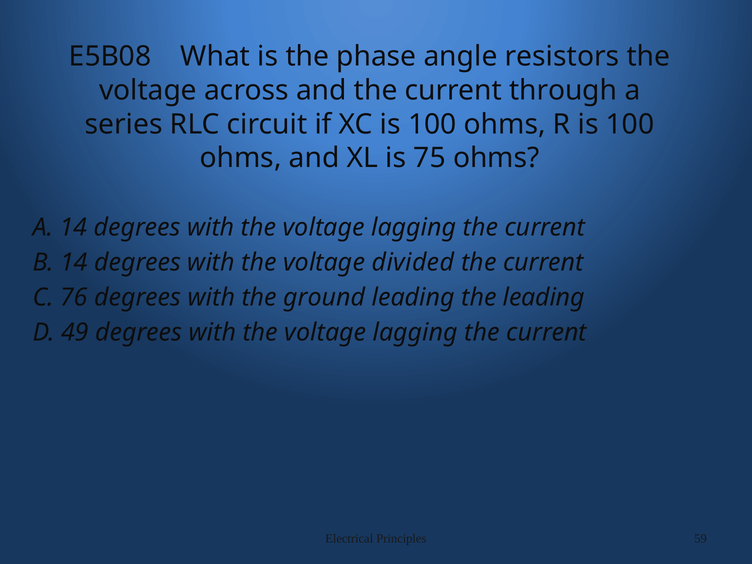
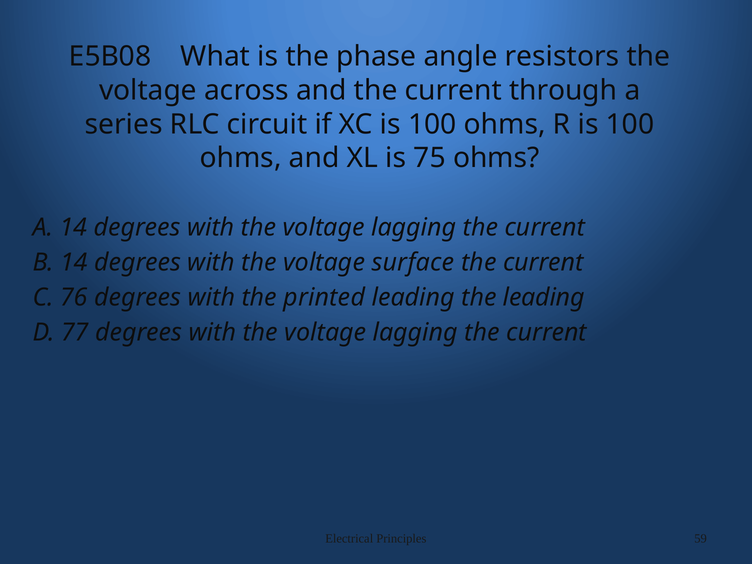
divided: divided -> surface
ground: ground -> printed
49: 49 -> 77
